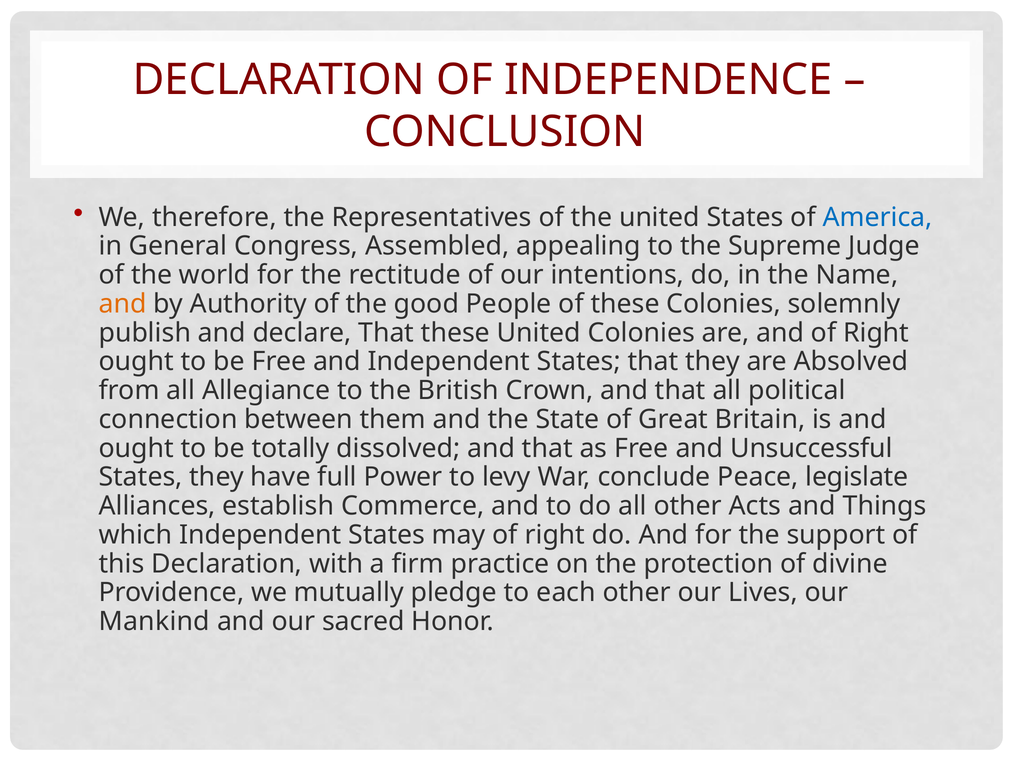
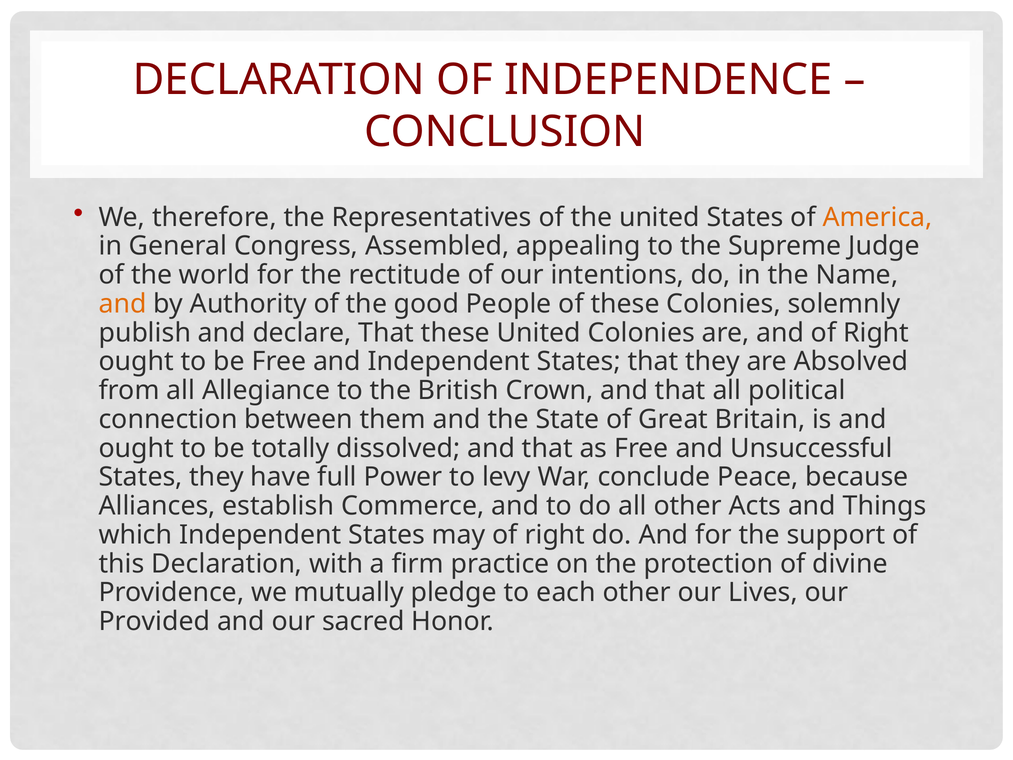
America colour: blue -> orange
legislate: legislate -> because
Mankind: Mankind -> Provided
